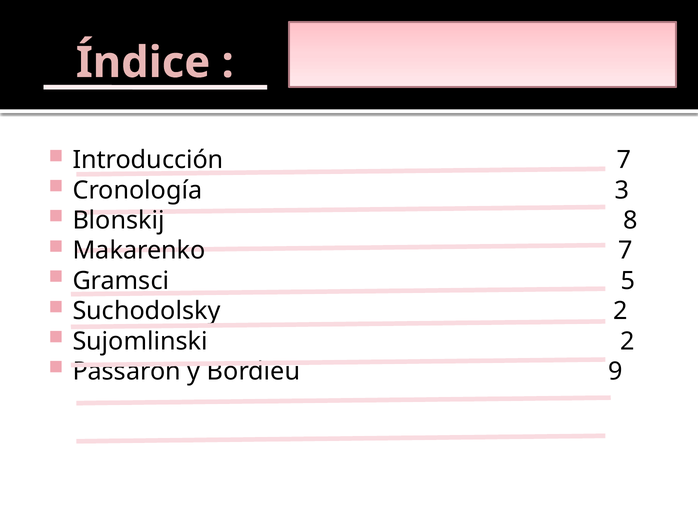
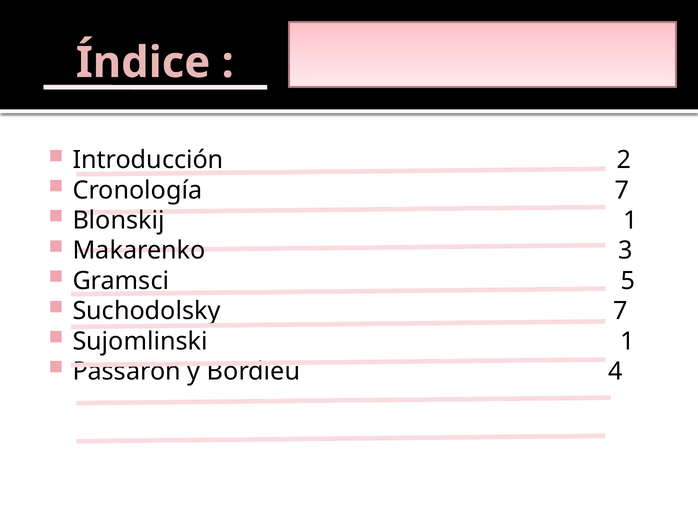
Introducción 7: 7 -> 2
Cronología 3: 3 -> 7
Blonskij 8: 8 -> 1
Makarenko 7: 7 -> 3
2 at (621, 311): 2 -> 7
2 at (628, 342): 2 -> 1
9: 9 -> 4
